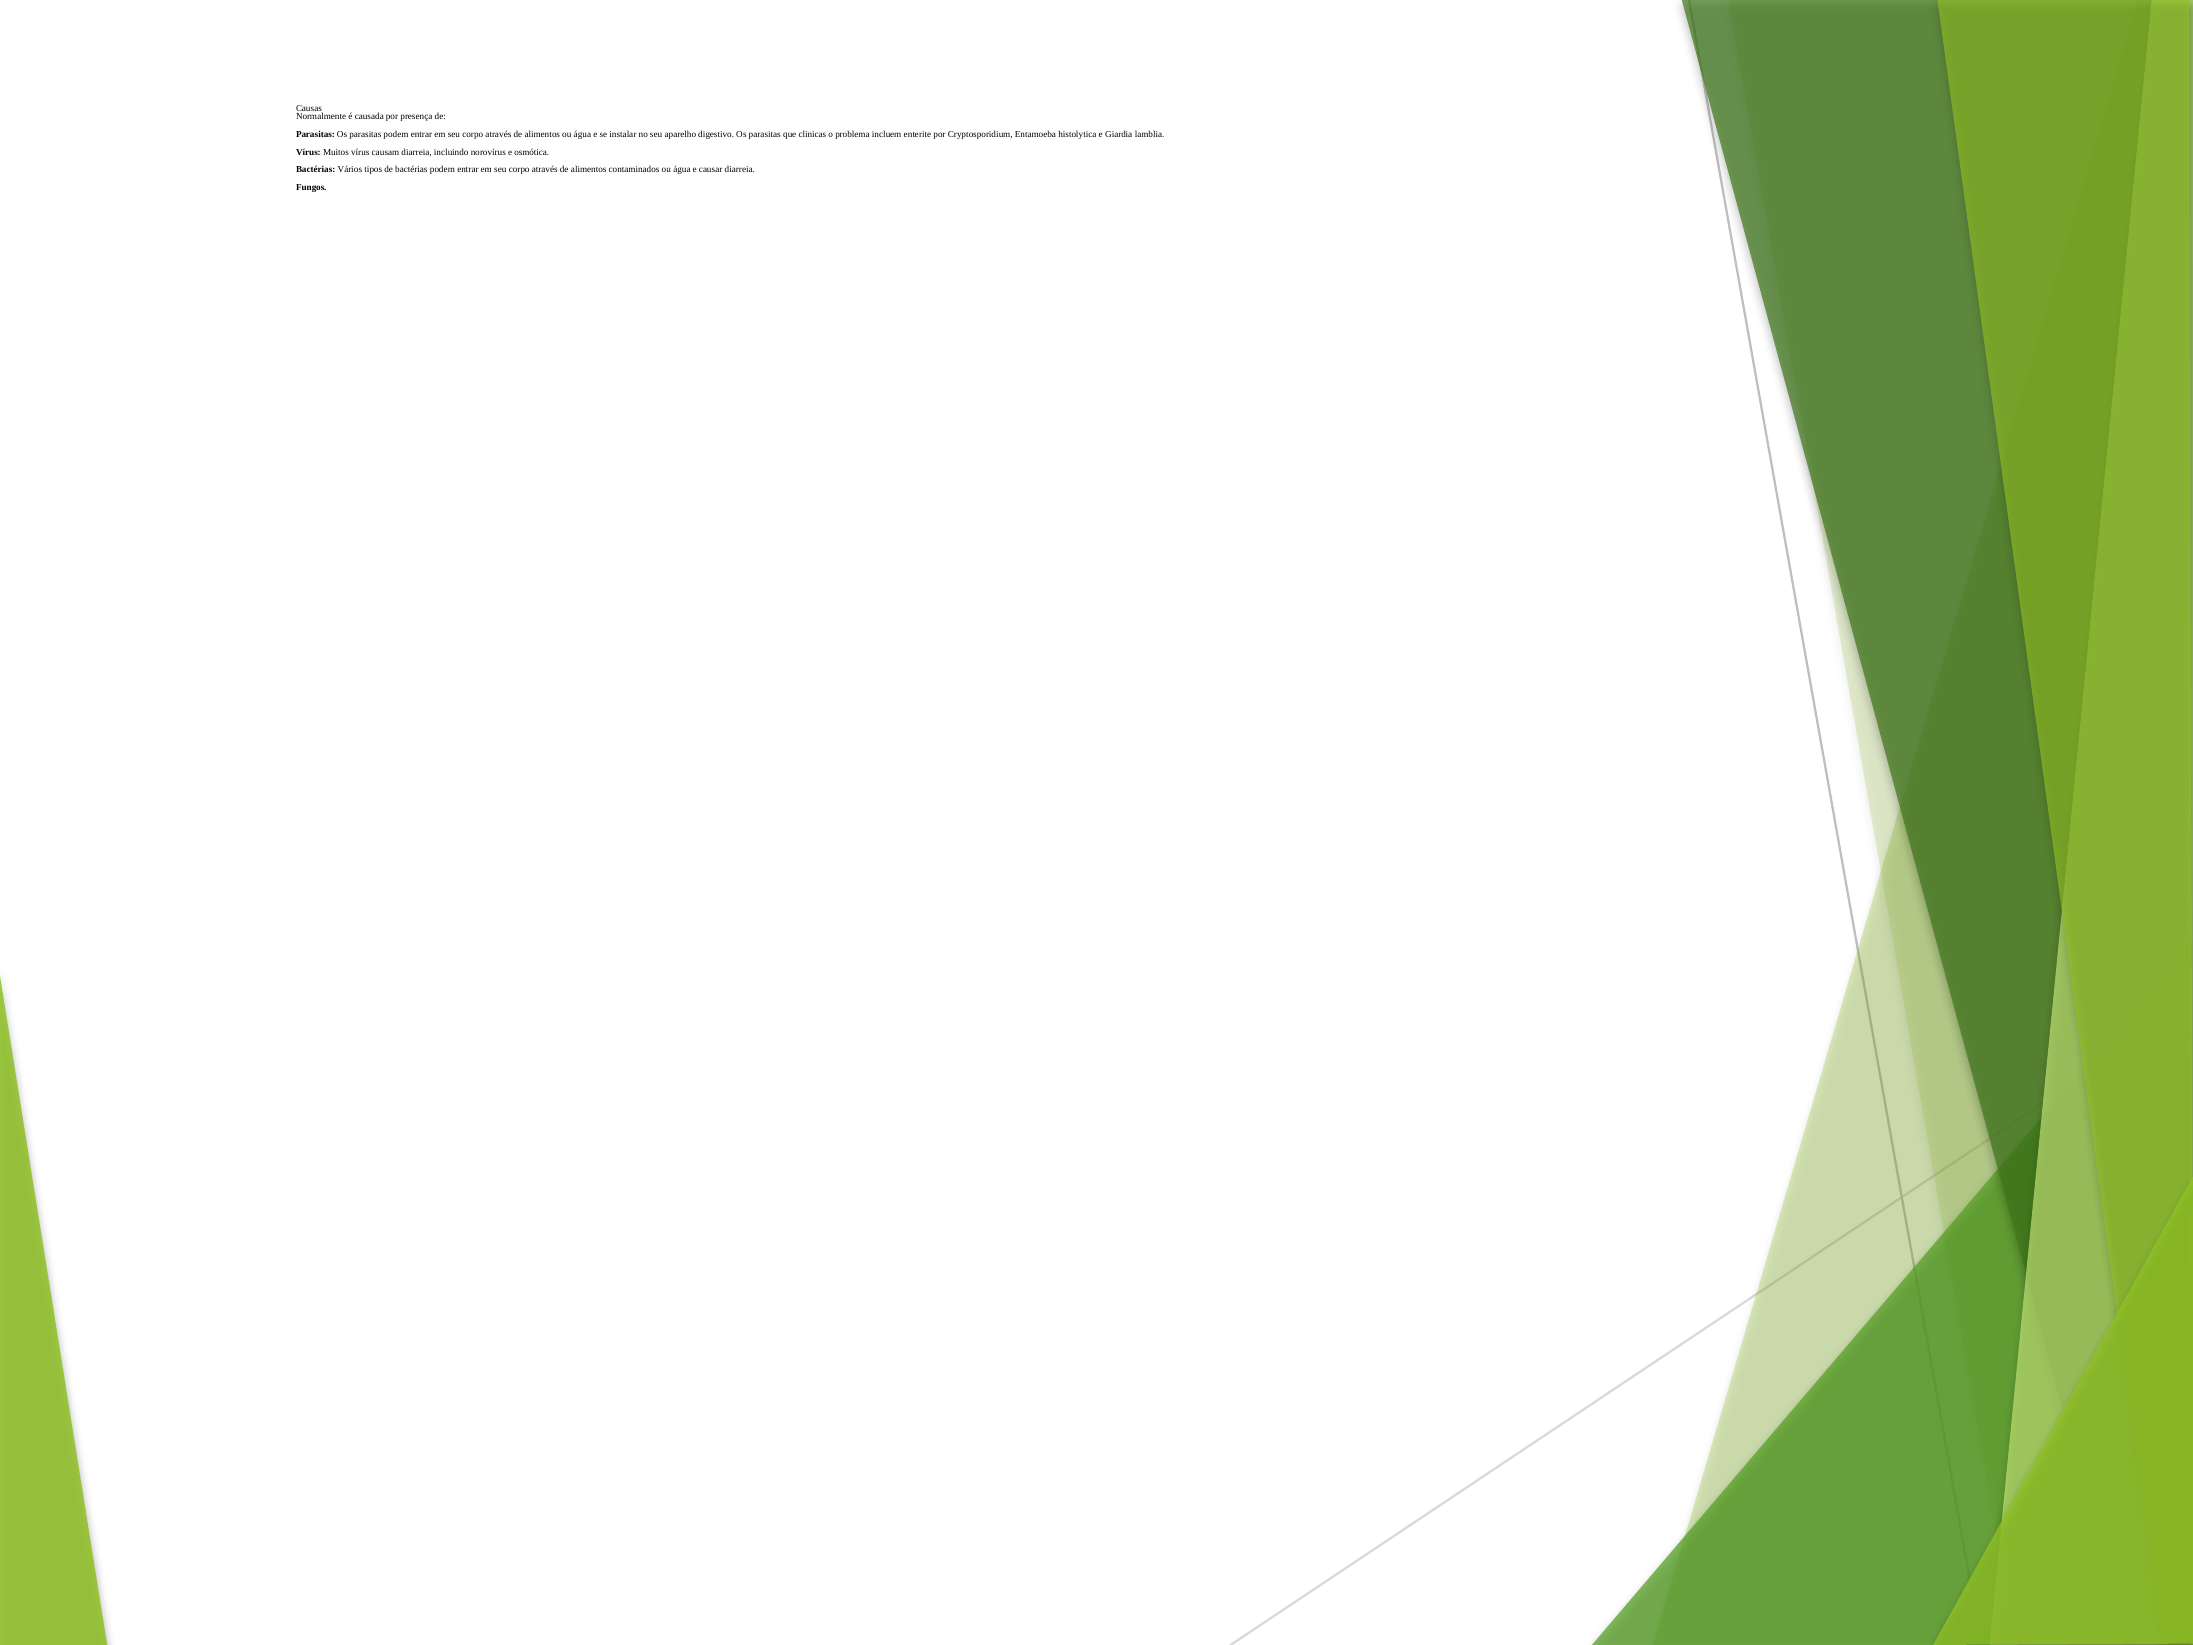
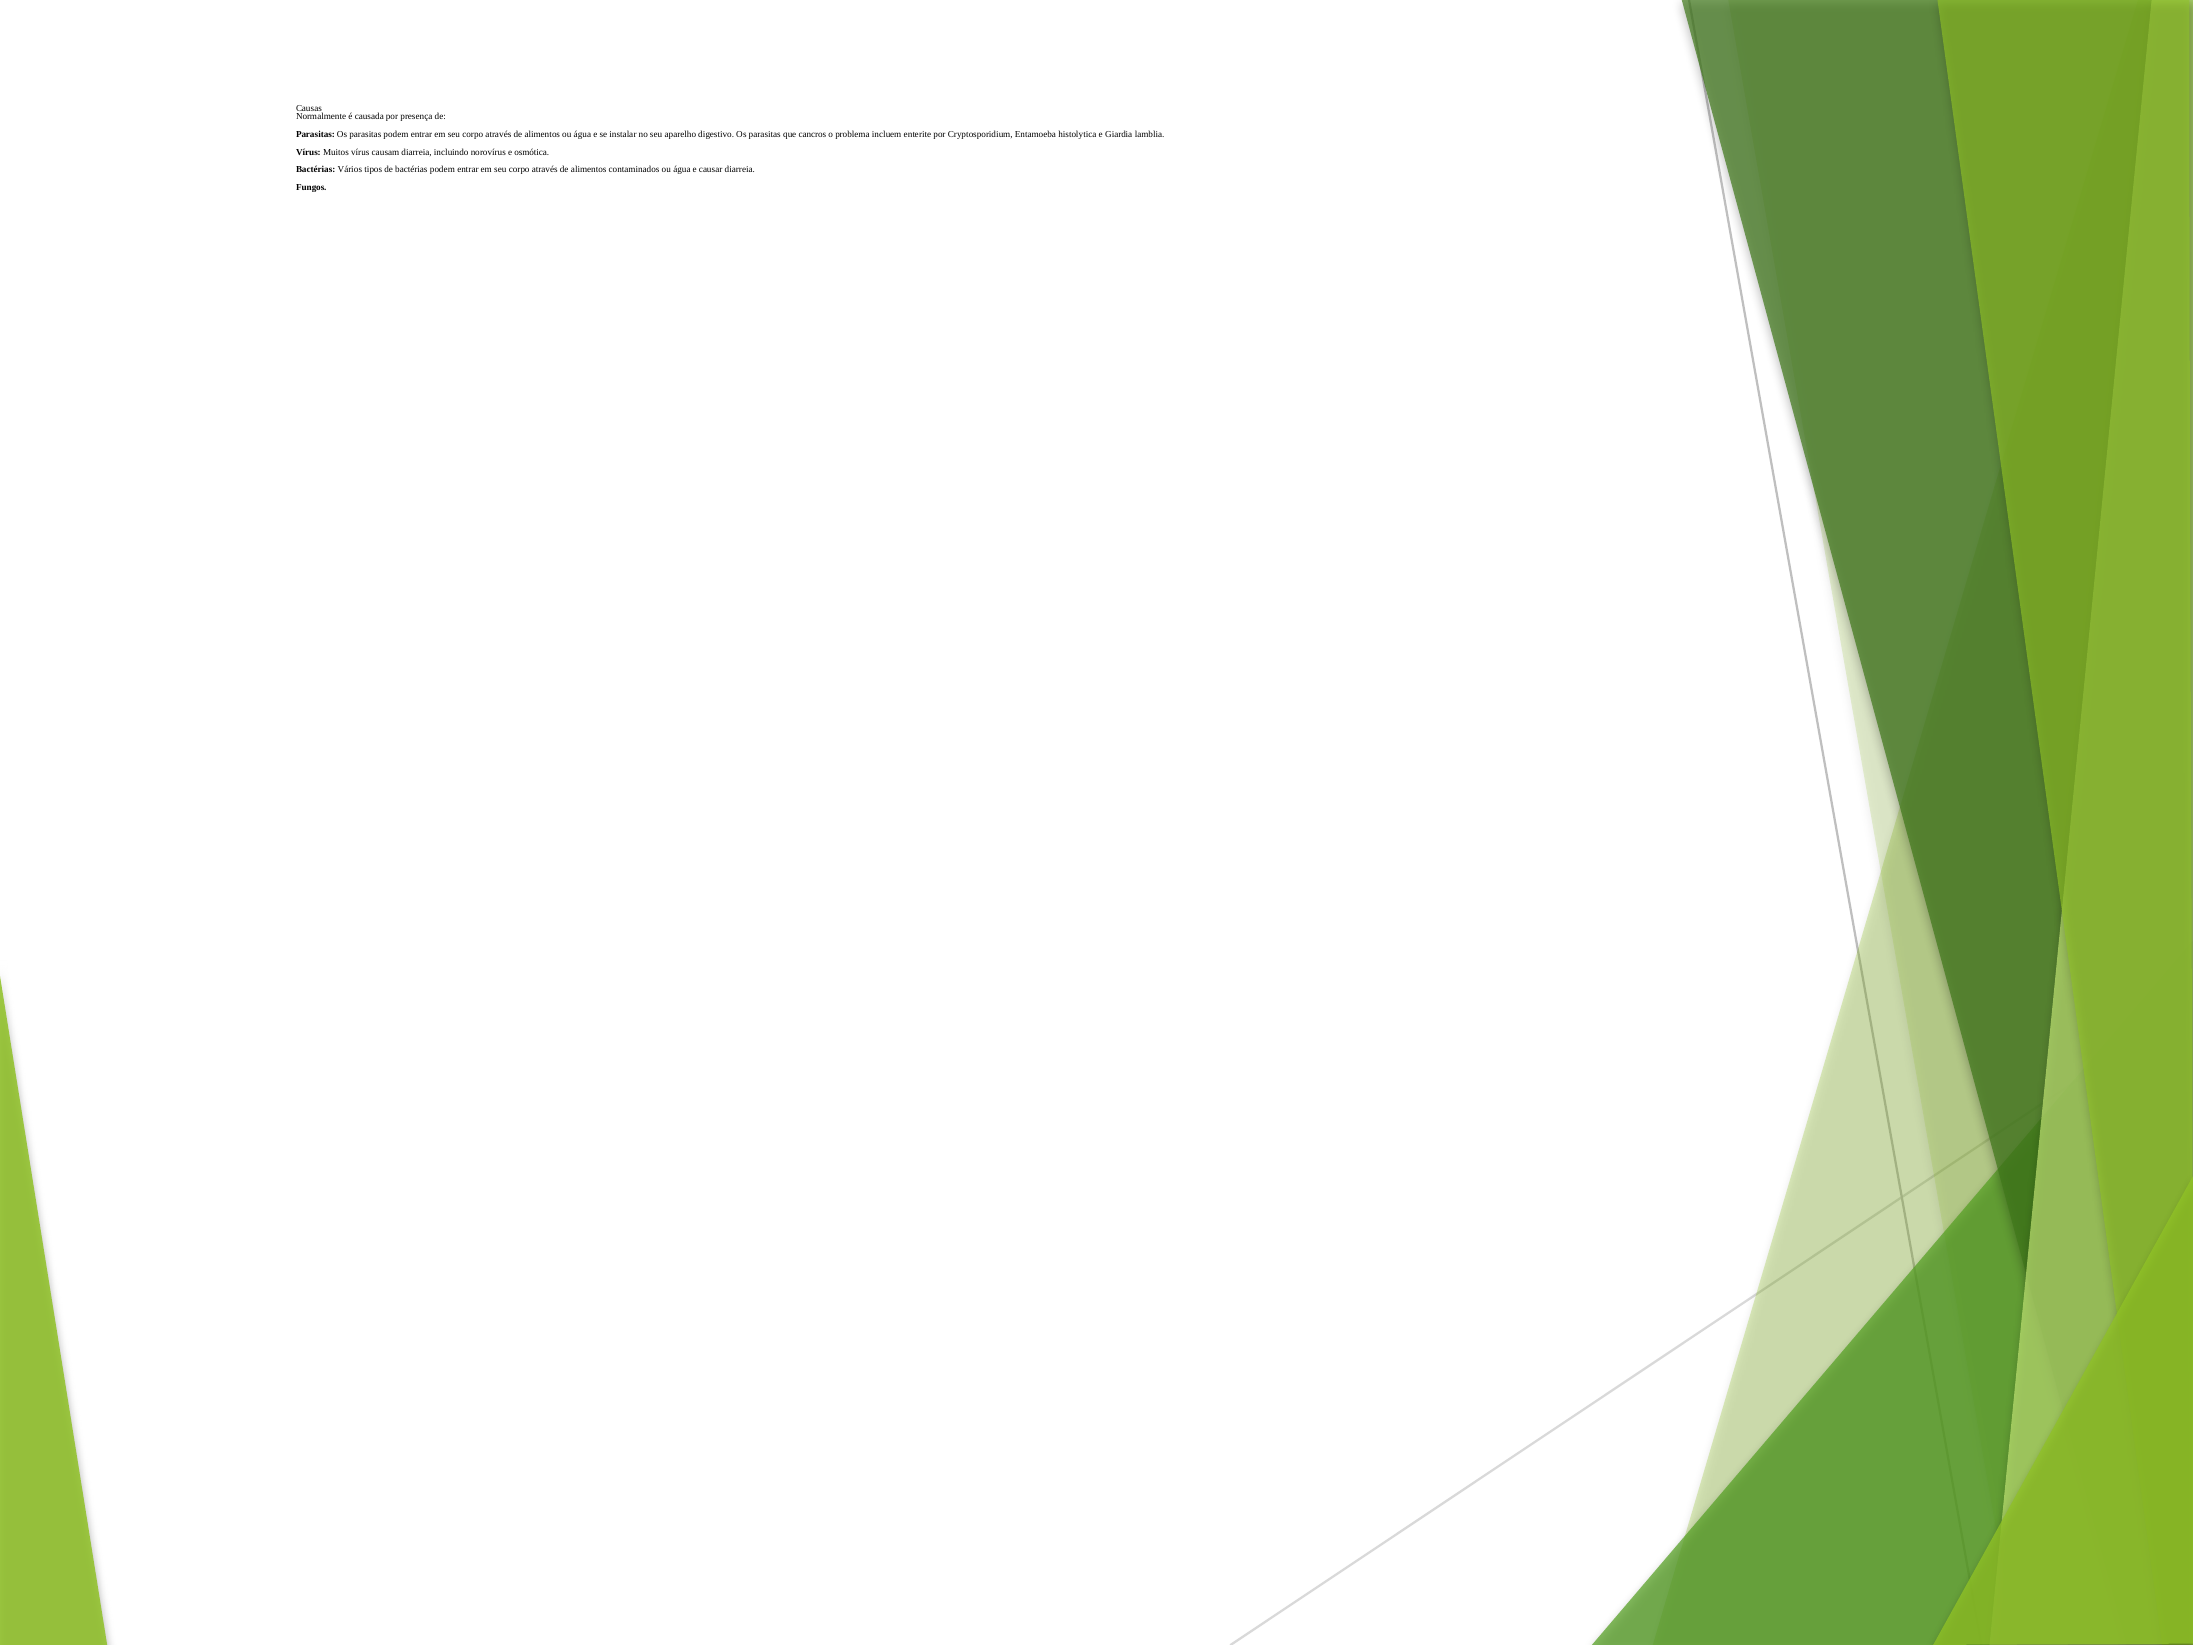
clinicas: clinicas -> cancros
